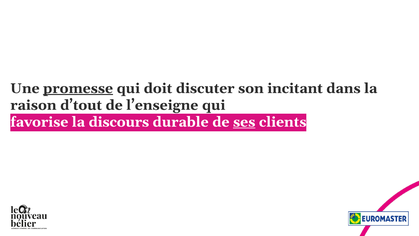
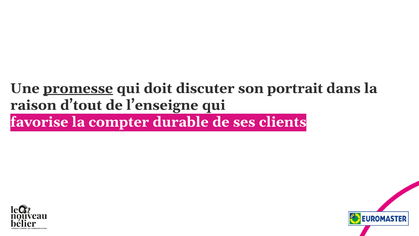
incitant: incitant -> portrait
discours: discours -> compter
ses underline: present -> none
